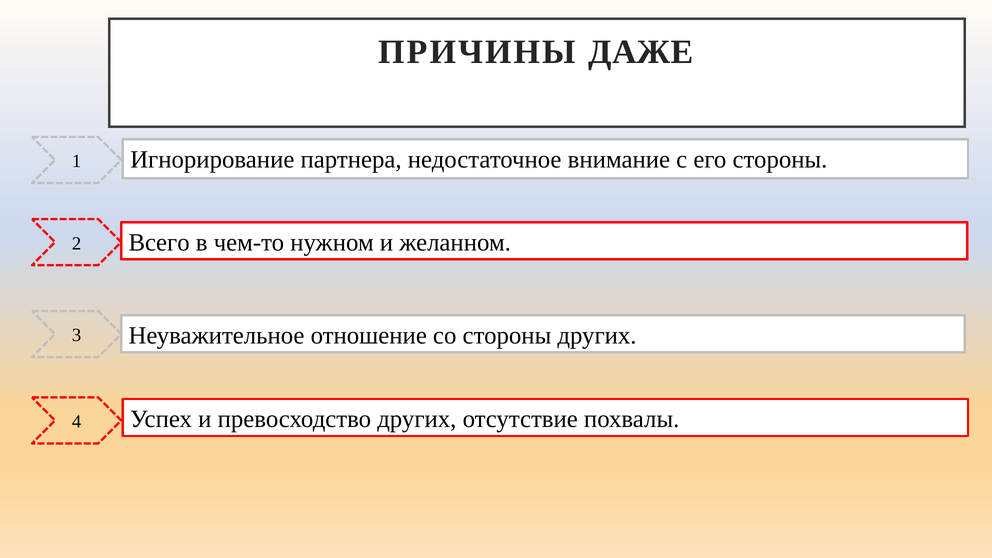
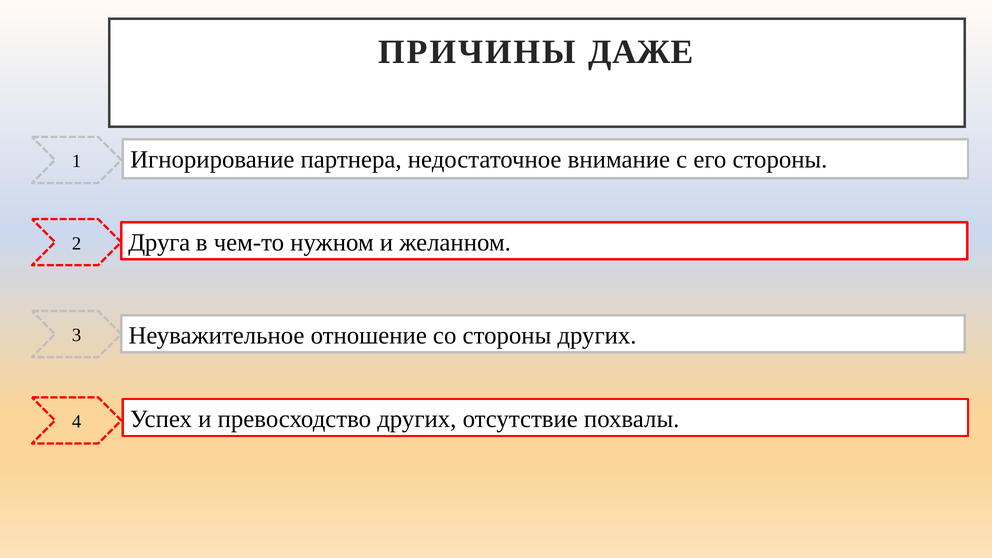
Всего: Всего -> Друга
